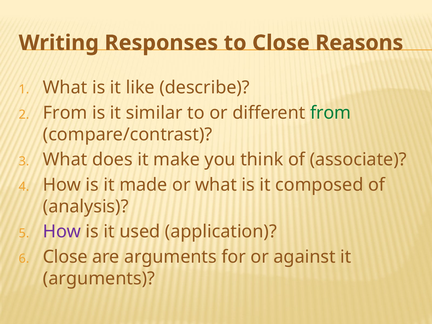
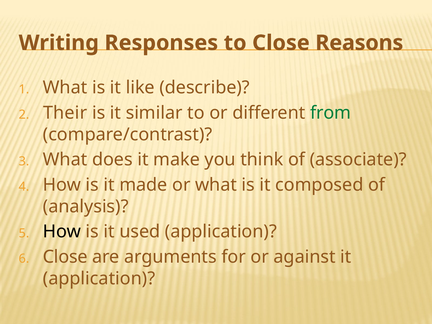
From at (65, 113): From -> Their
How at (62, 232) colour: purple -> black
arguments at (99, 278): arguments -> application
